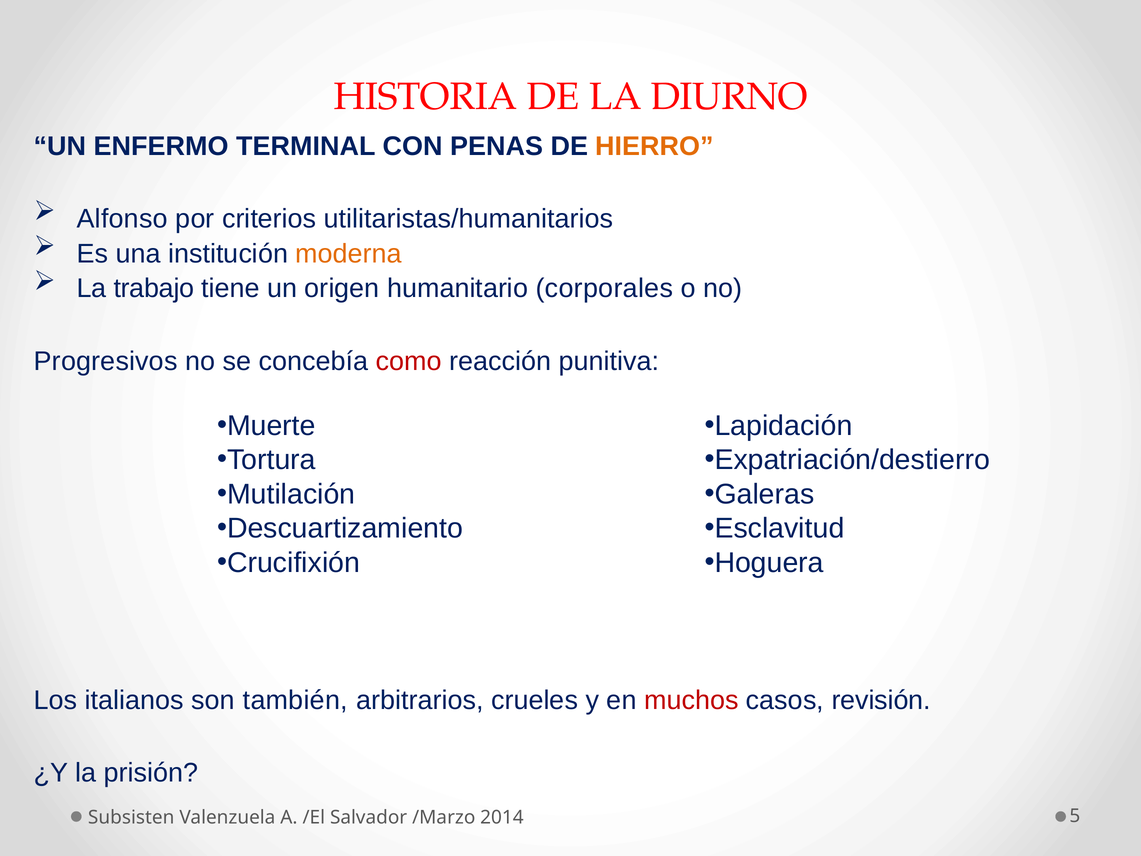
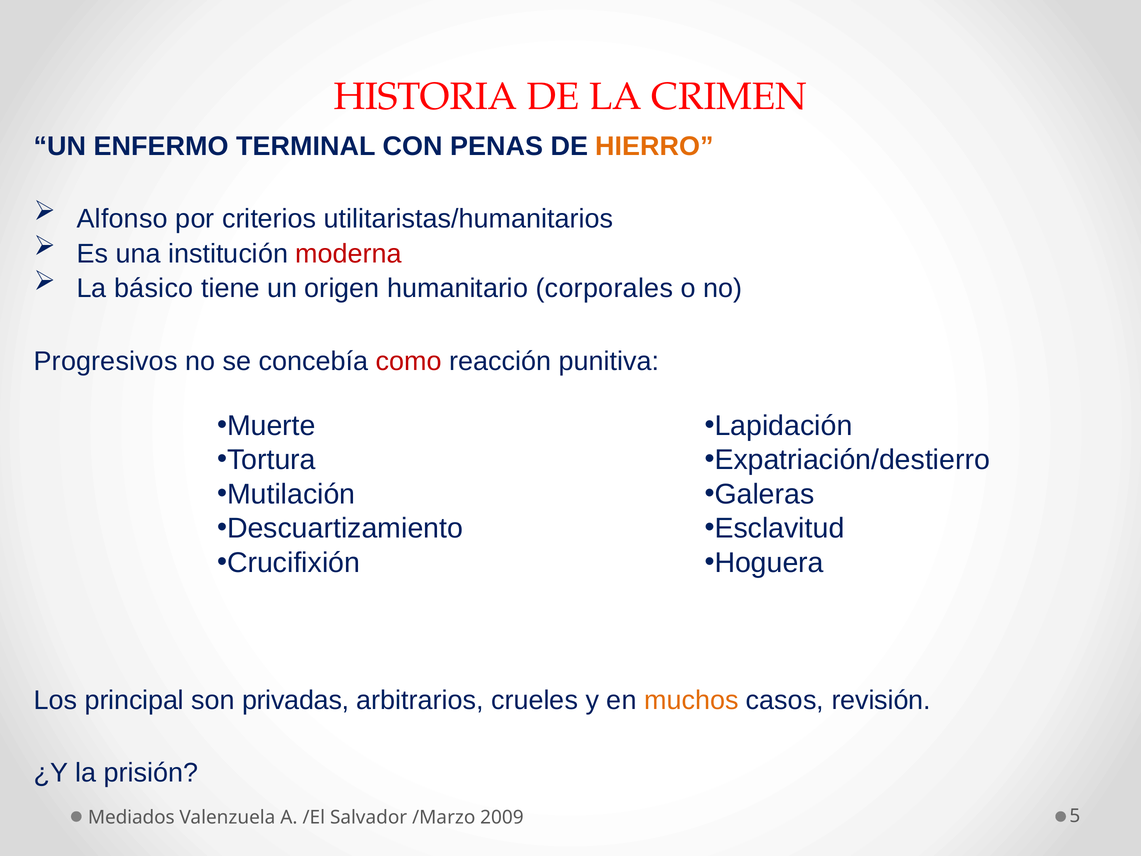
DIURNO: DIURNO -> CRIMEN
moderna colour: orange -> red
trabajo: trabajo -> básico
italianos: italianos -> principal
también: también -> privadas
muchos colour: red -> orange
Subsisten: Subsisten -> Mediados
2014: 2014 -> 2009
